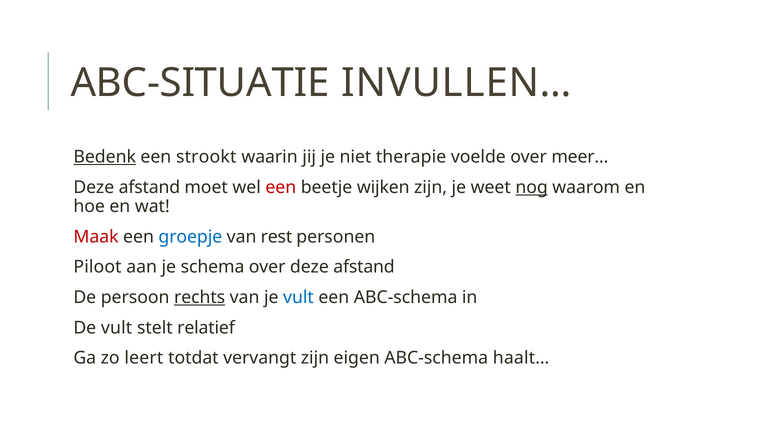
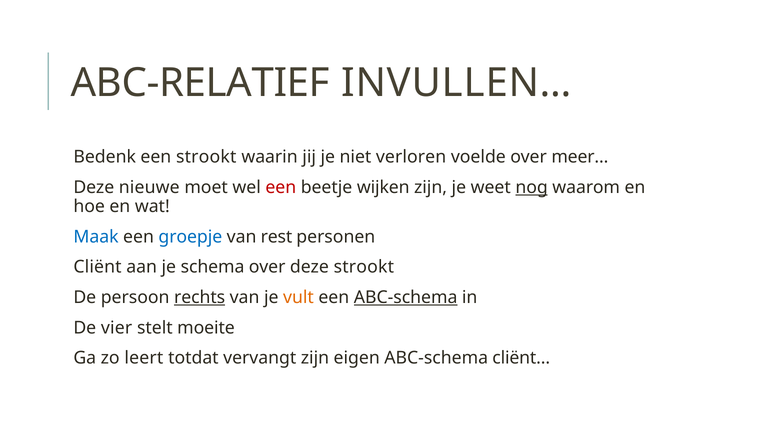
ABC-SITUATIE: ABC-SITUATIE -> ABC-RELATIEF
Bedenk underline: present -> none
therapie: therapie -> verloren
afstand at (149, 187): afstand -> nieuwe
Maak colour: red -> blue
Piloot: Piloot -> Cliënt
over deze afstand: afstand -> strookt
vult at (298, 297) colour: blue -> orange
ABC-schema at (406, 297) underline: none -> present
De vult: vult -> vier
relatief: relatief -> moeite
haalt…: haalt… -> cliënt…
